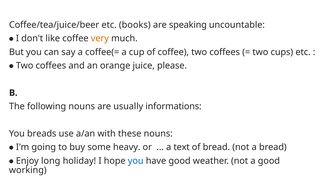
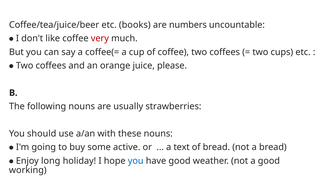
speaking: speaking -> numbers
very colour: orange -> red
informations: informations -> strawberries
breads: breads -> should
heavy: heavy -> active
